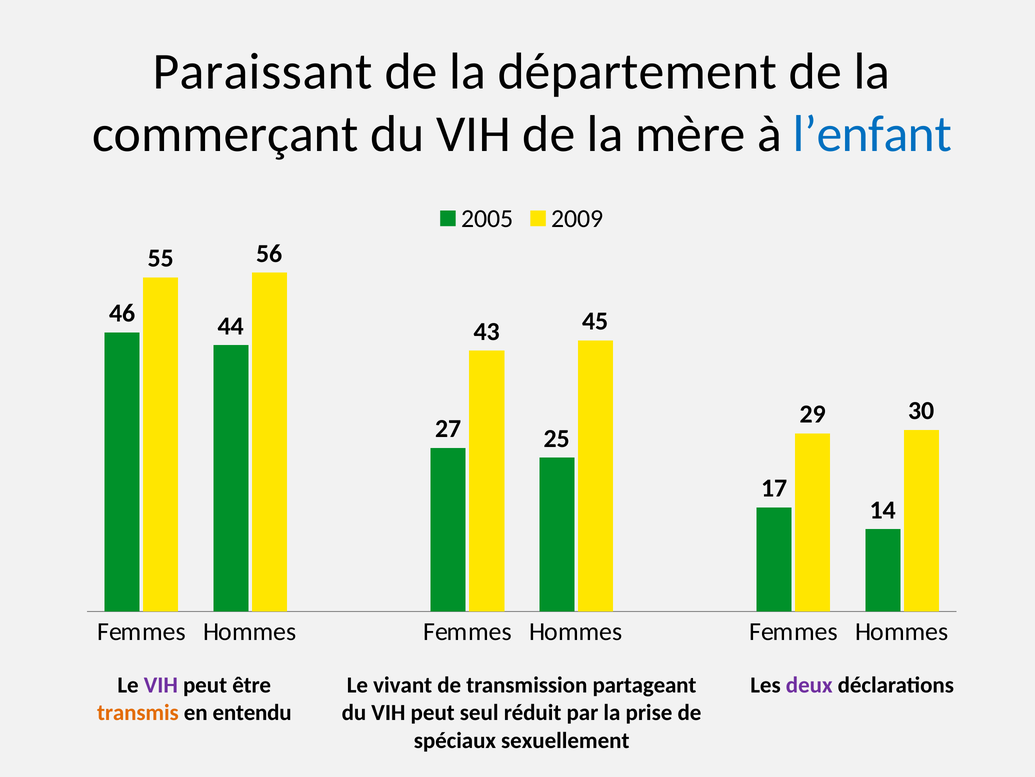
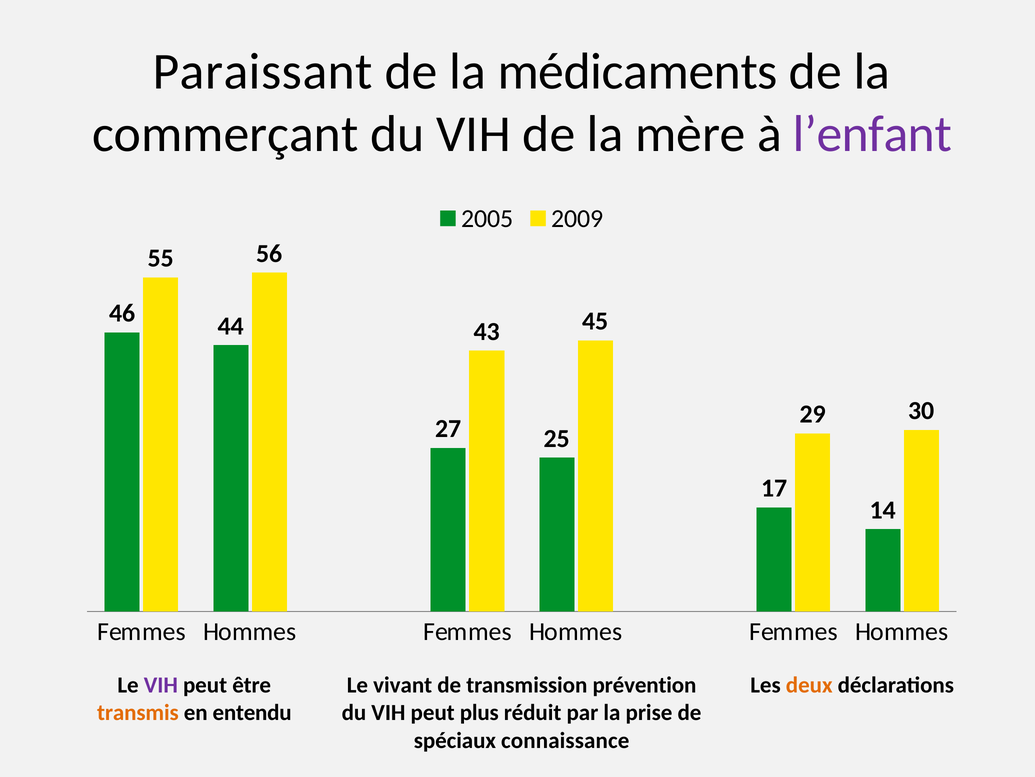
département: département -> médicaments
l’enfant colour: blue -> purple
partageant: partageant -> prévention
deux colour: purple -> orange
seul: seul -> plus
sexuellement: sexuellement -> connaissance
